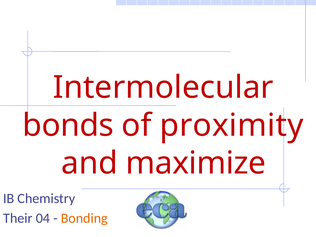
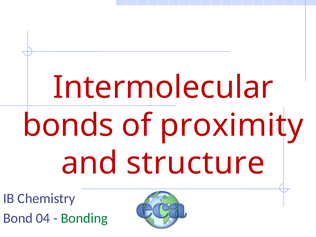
maximize: maximize -> structure
Their: Their -> Bond
Bonding colour: orange -> green
